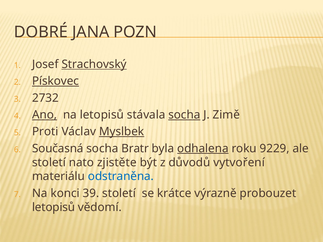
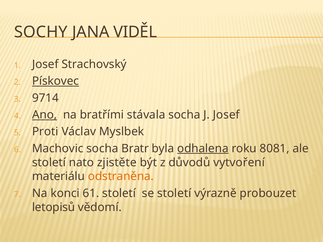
DOBRÉ: DOBRÉ -> SOCHY
POZN: POZN -> VIDĚL
Strachovský underline: present -> none
2732: 2732 -> 9714
na letopisů: letopisů -> bratřími
socha at (184, 115) underline: present -> none
J Zimě: Zimě -> Josef
Myslbek underline: present -> none
Současná: Současná -> Machovic
9229: 9229 -> 8081
odstraněna colour: blue -> orange
39: 39 -> 61
se krátce: krátce -> století
